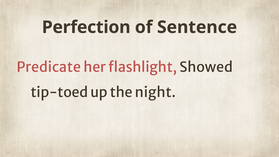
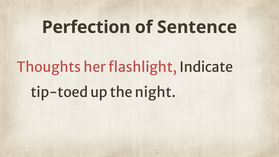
Predicate: Predicate -> Thoughts
Showed: Showed -> Indicate
